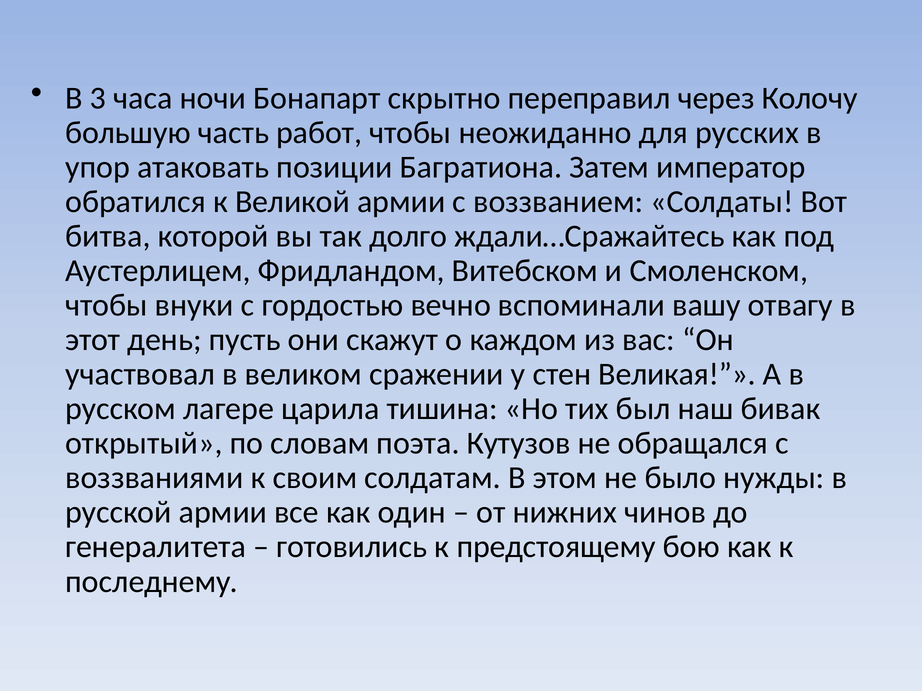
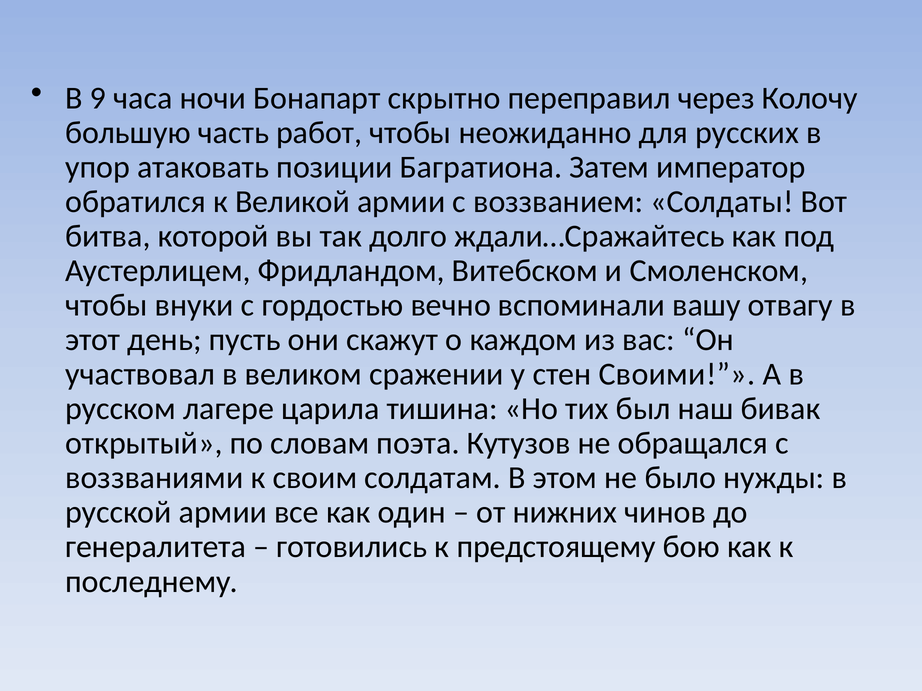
3: 3 -> 9
Великая: Великая -> Своими
